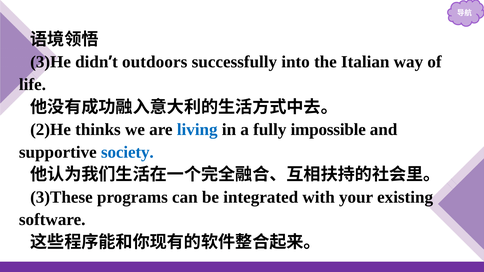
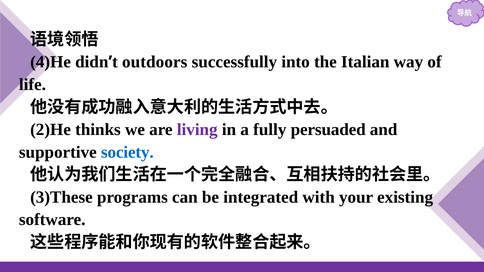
3)He: 3)He -> 4)He
living colour: blue -> purple
impossible: impossible -> persuaded
